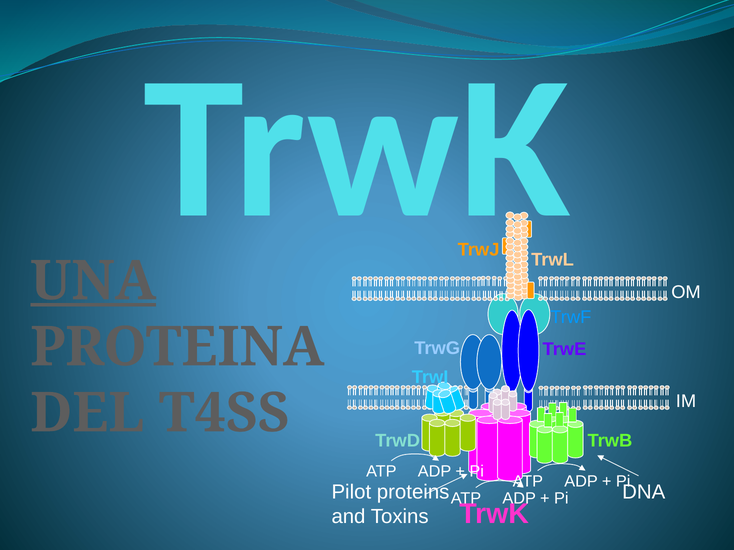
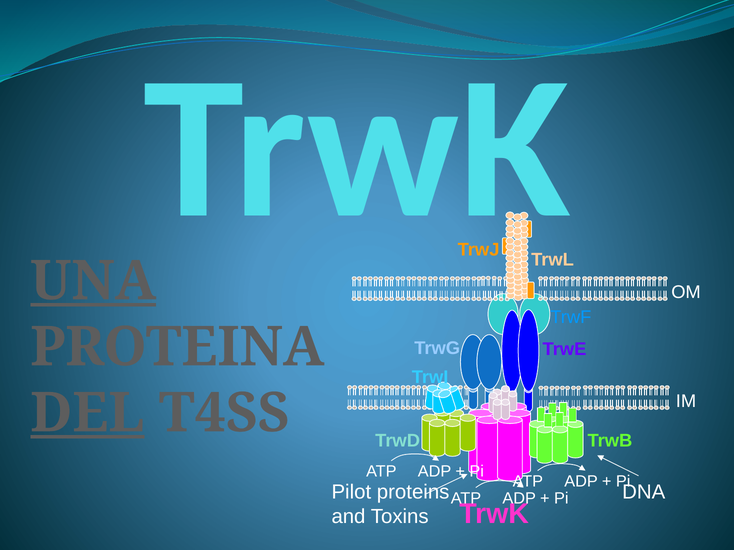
DEL underline: none -> present
